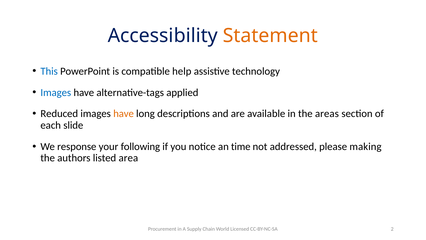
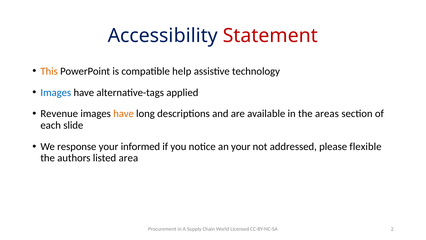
Statement colour: orange -> red
This colour: blue -> orange
Reduced: Reduced -> Revenue
following: following -> informed
an time: time -> your
making: making -> flexible
